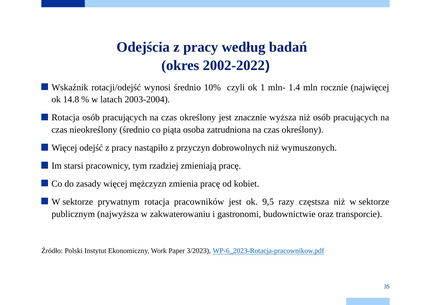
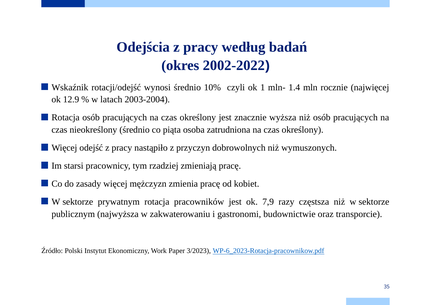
14.8: 14.8 -> 12.9
9,5: 9,5 -> 7,9
